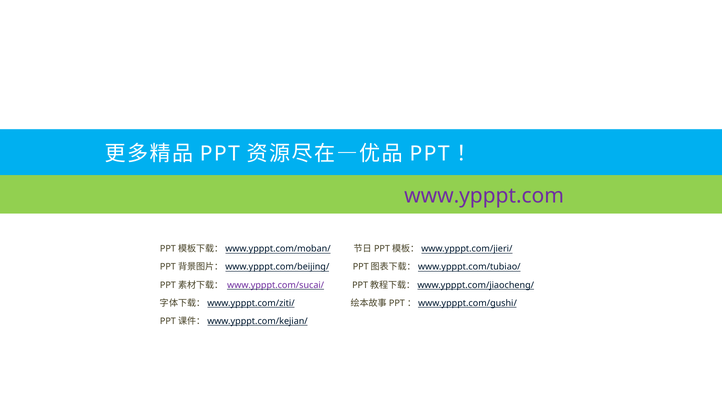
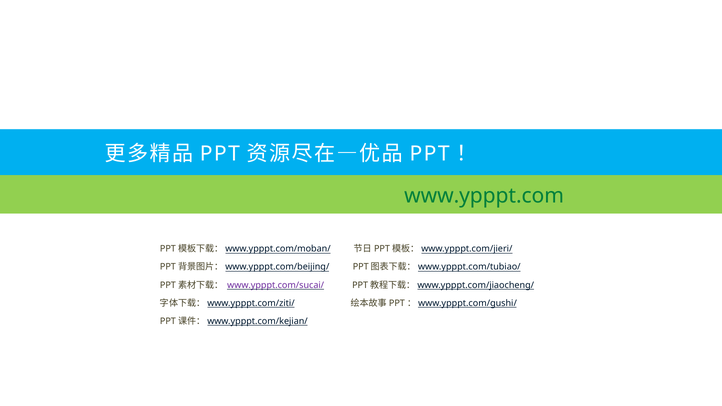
www.ypppt.com colour: purple -> green
